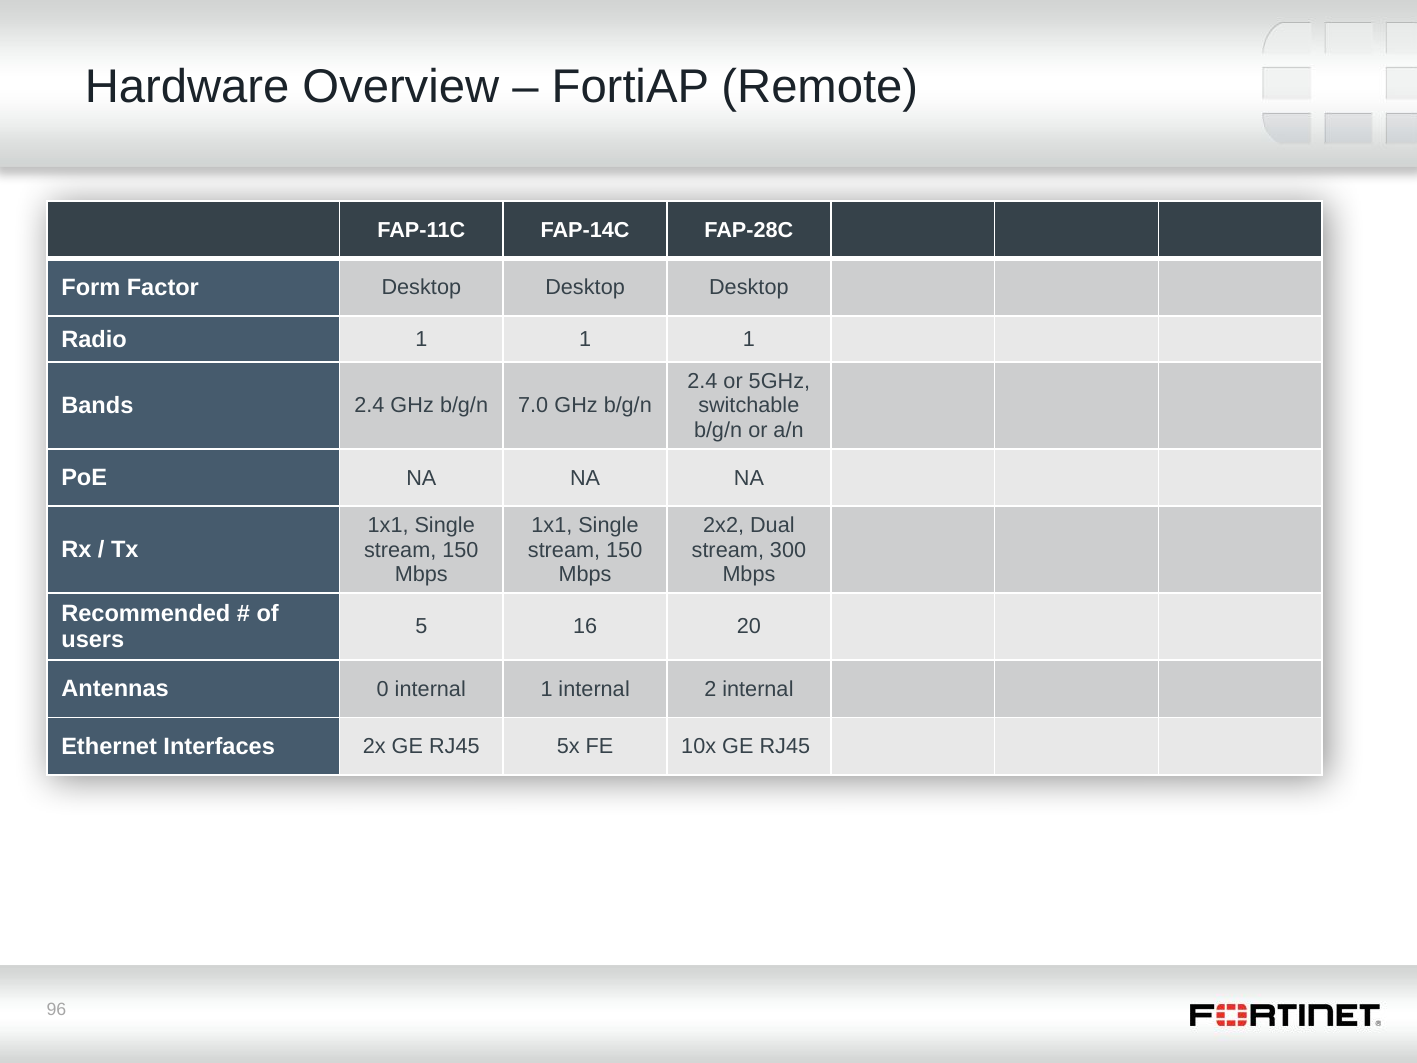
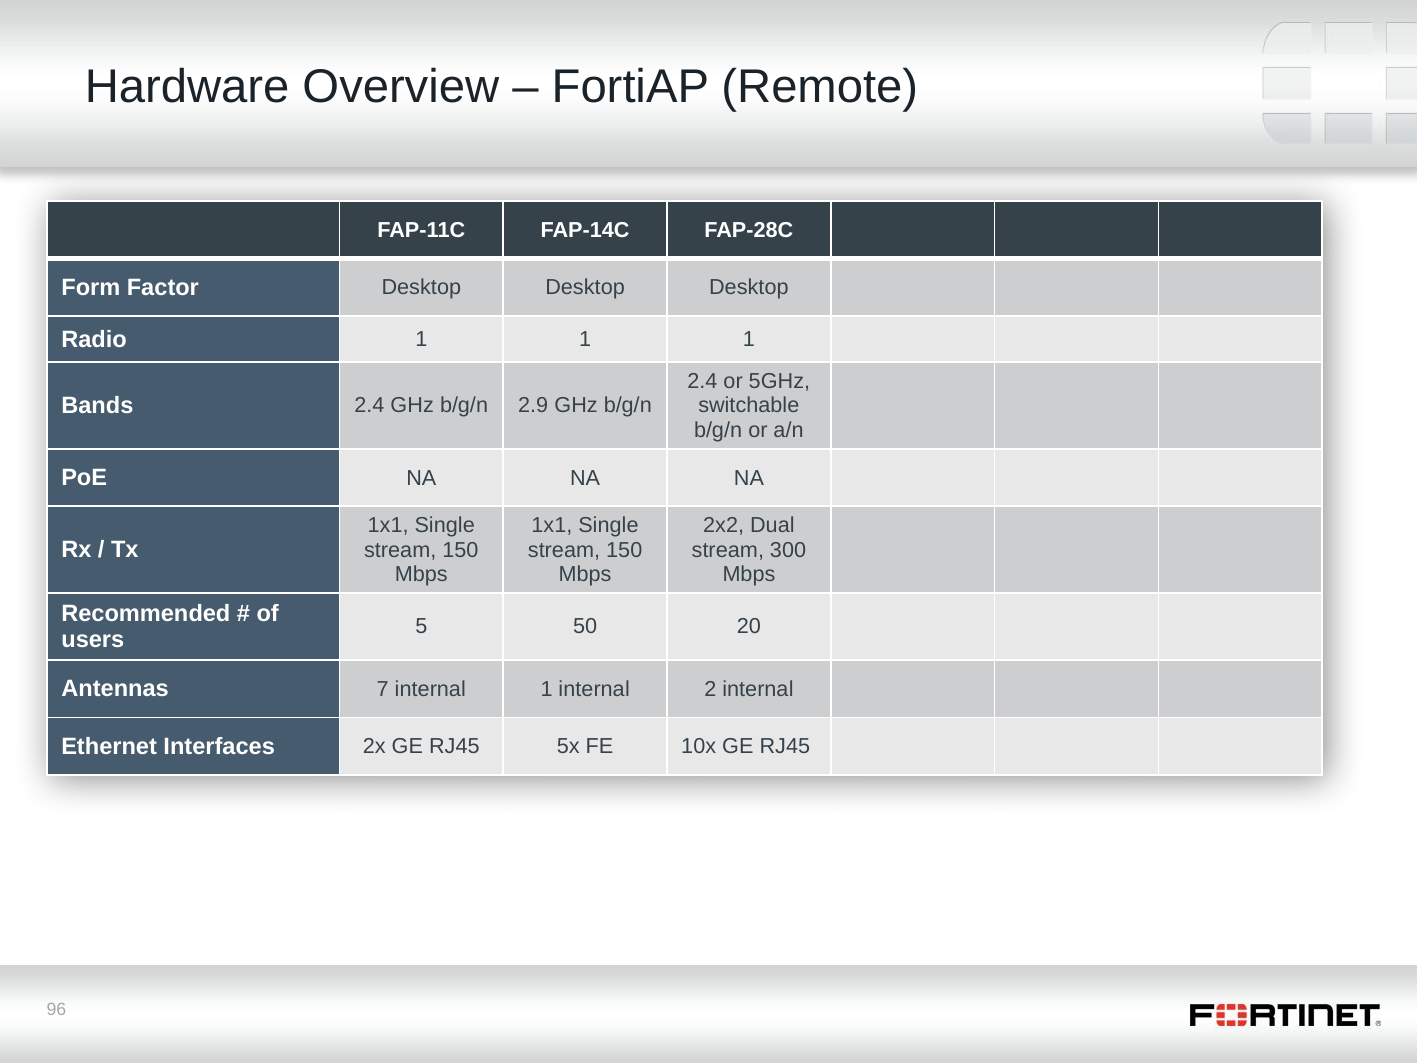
7.0: 7.0 -> 2.9
16: 16 -> 50
0: 0 -> 7
